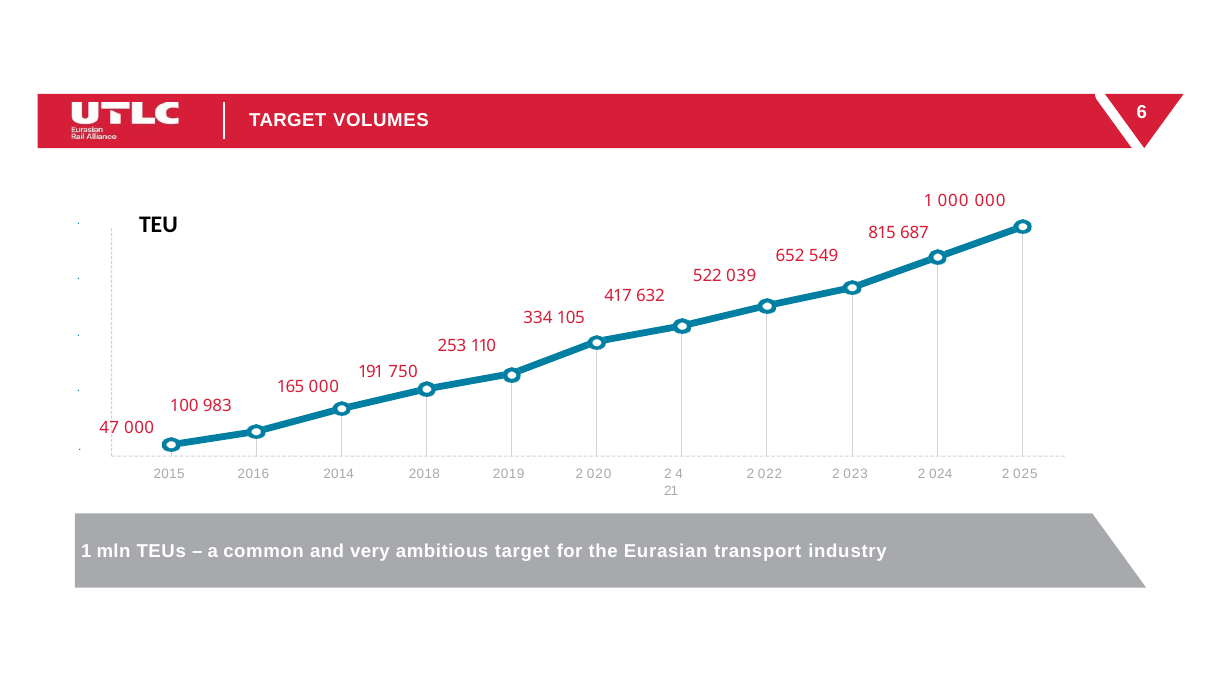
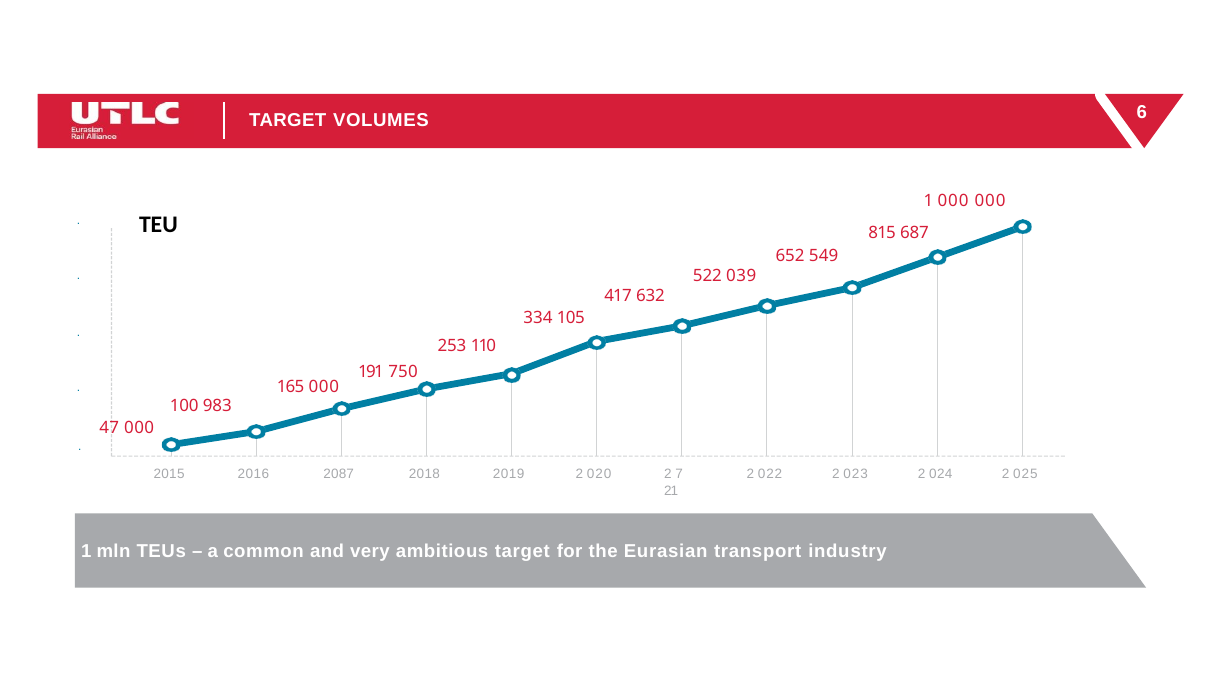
2014: 2014 -> 2087
4: 4 -> 7
